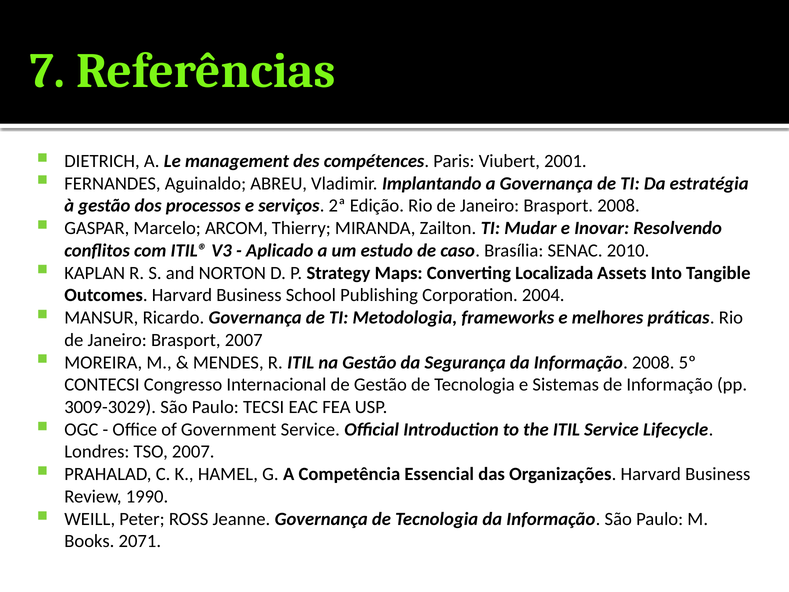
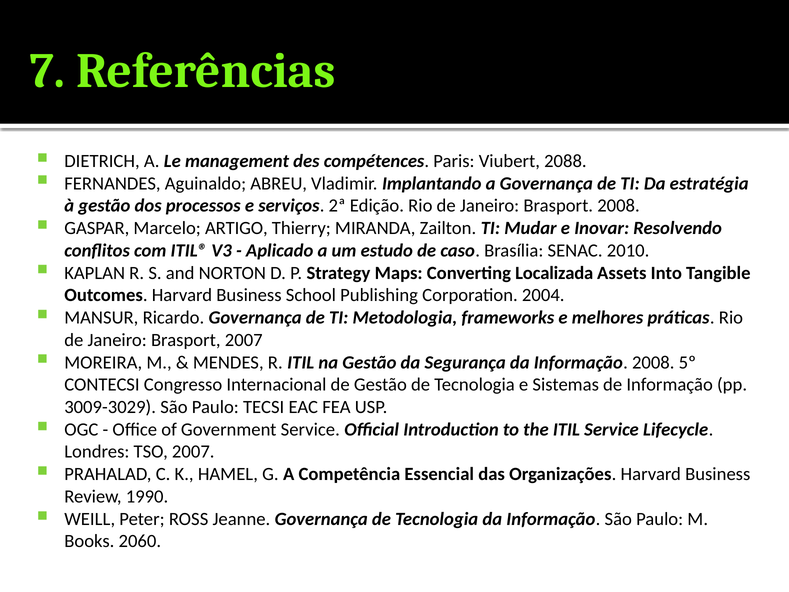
2001: 2001 -> 2088
ARCOM: ARCOM -> ARTIGO
2071: 2071 -> 2060
